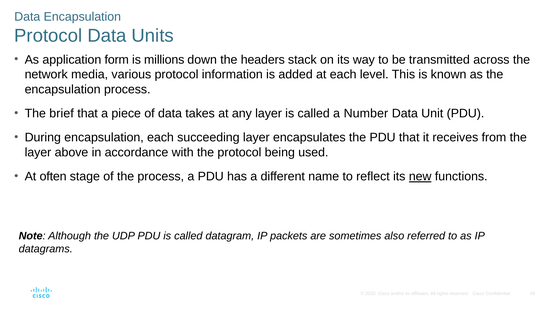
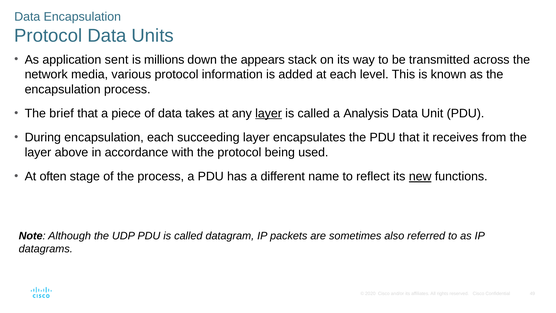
form: form -> sent
headers: headers -> appears
layer at (269, 113) underline: none -> present
Number: Number -> Analysis
